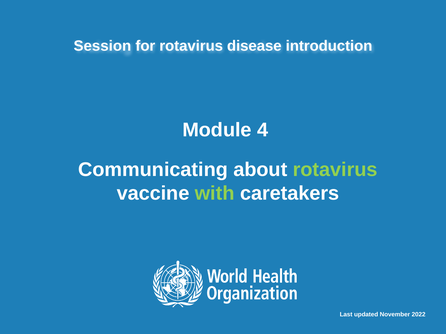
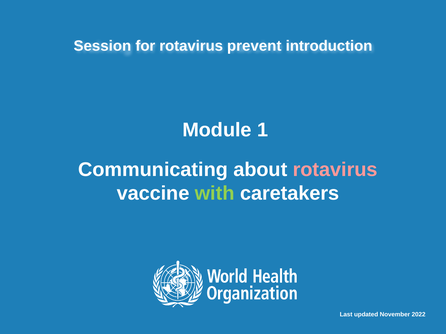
disease: disease -> prevent
4: 4 -> 1
rotavirus at (335, 170) colour: light green -> pink
